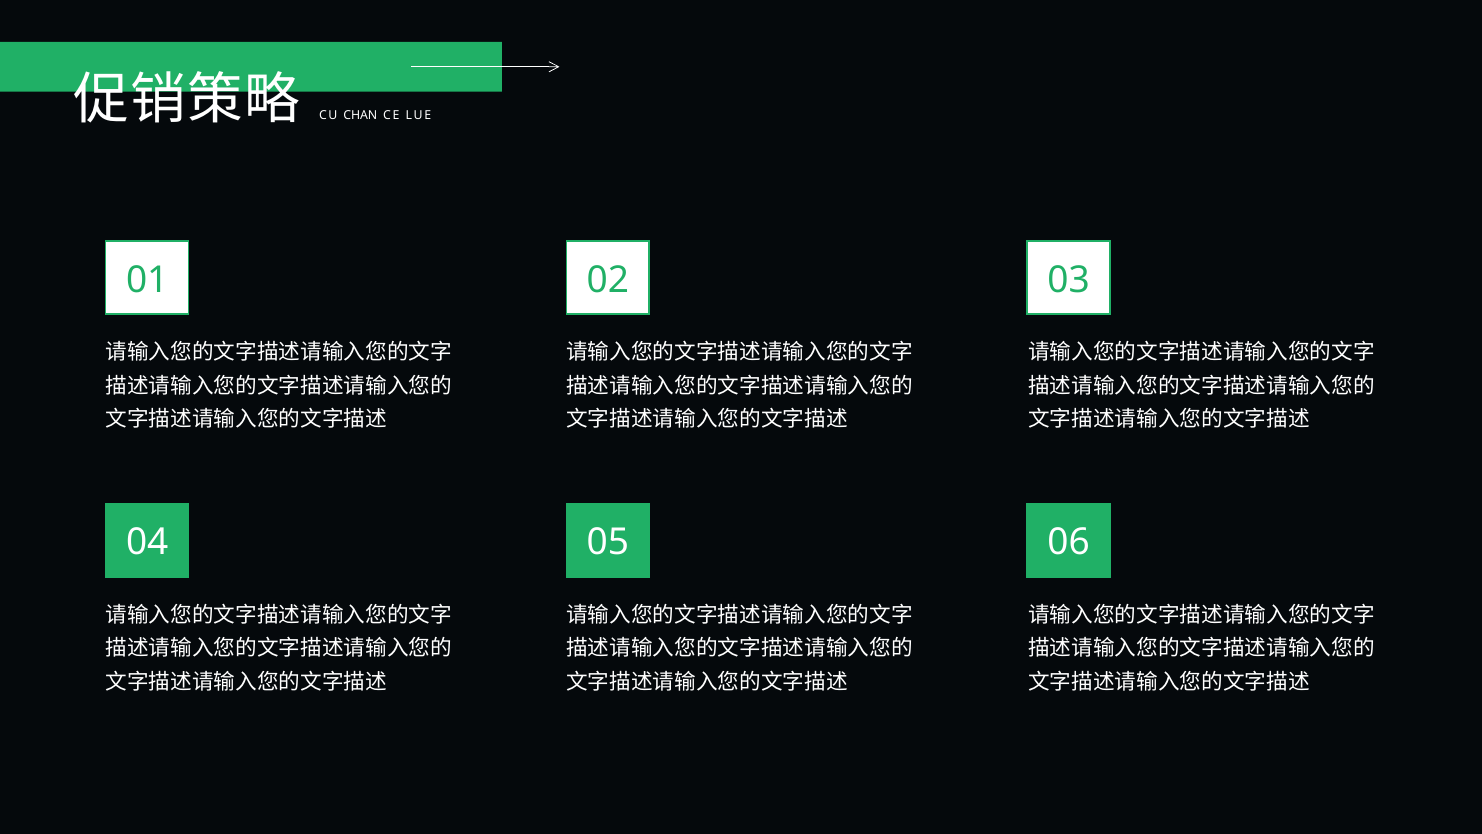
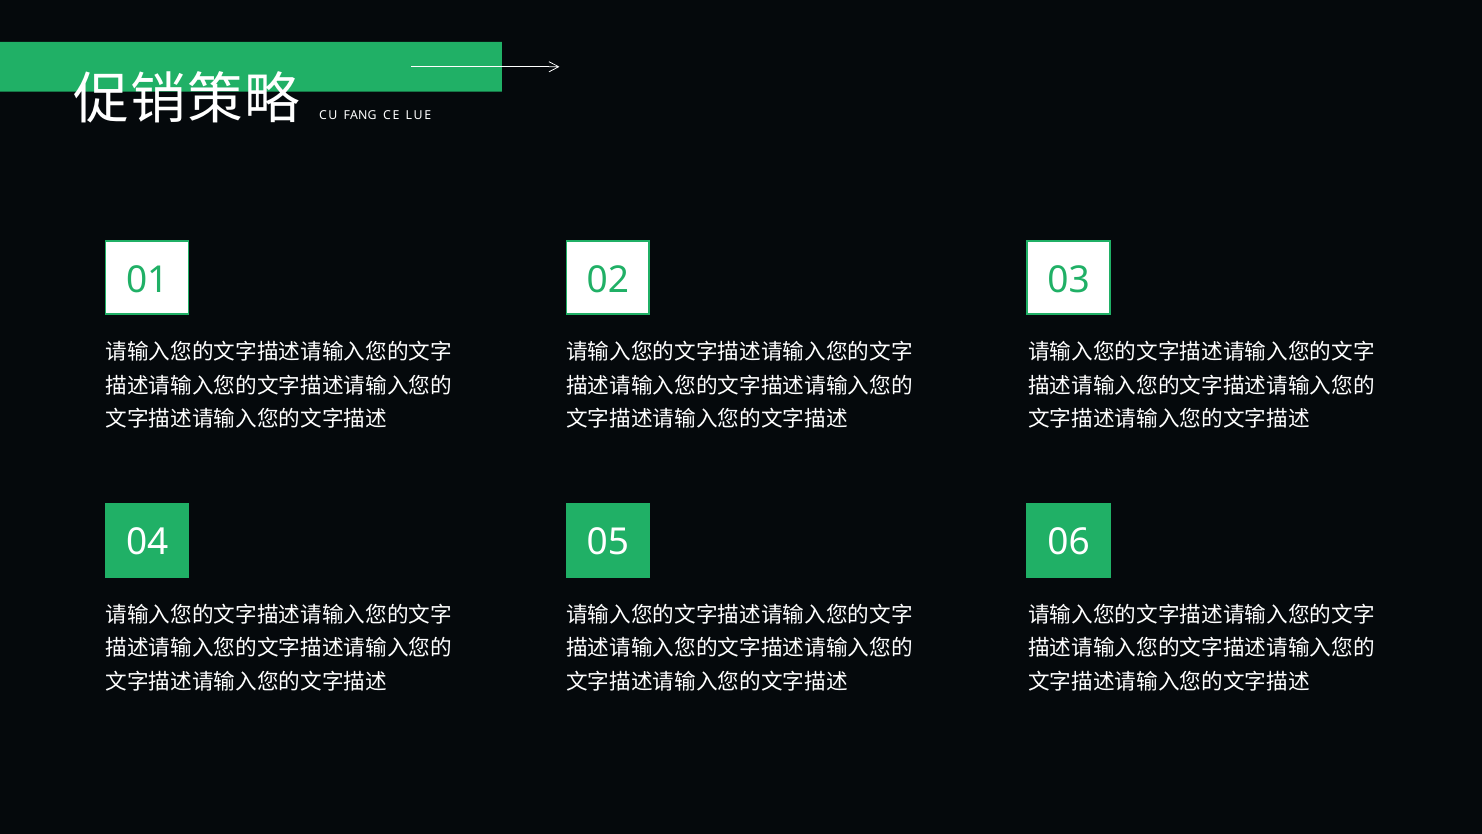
CHAN: CHAN -> FANG
